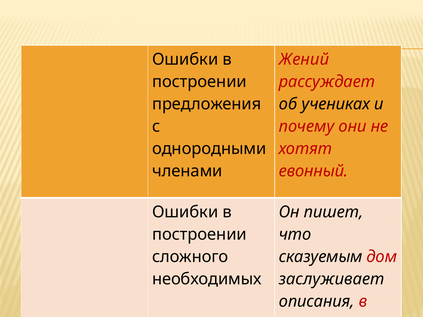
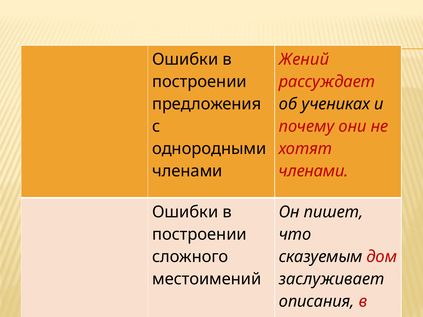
евонный at (314, 171): евонный -> членами
необходимых: необходимых -> местоимений
